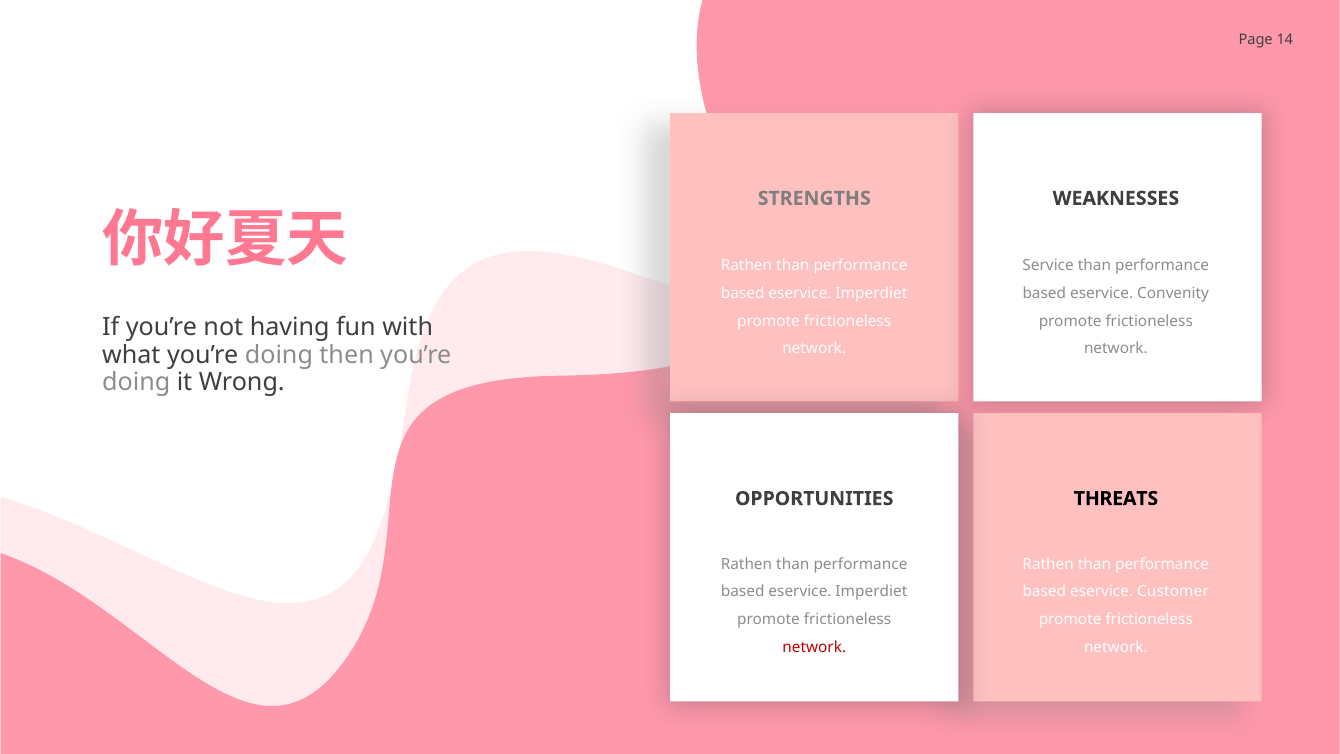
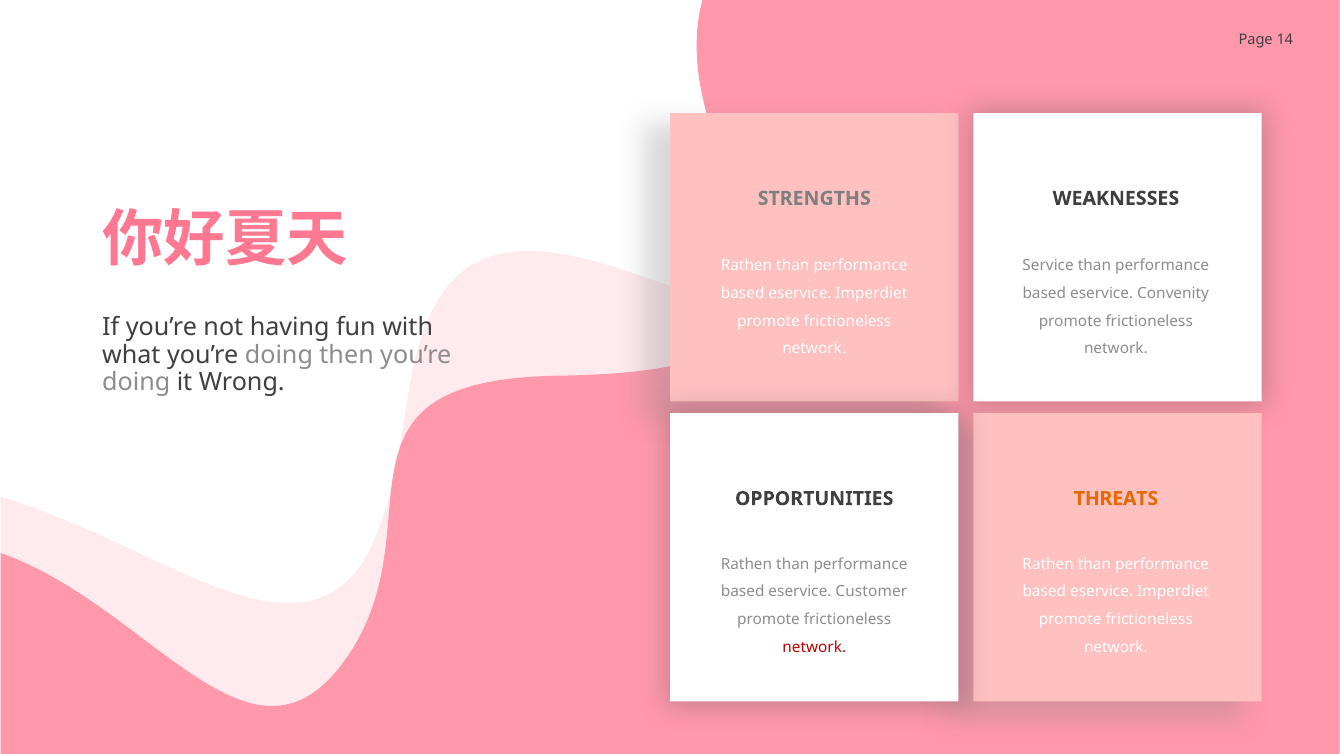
THREATS colour: black -> orange
Imperdiet at (871, 592): Imperdiet -> Customer
Customer at (1173, 592): Customer -> Imperdiet
